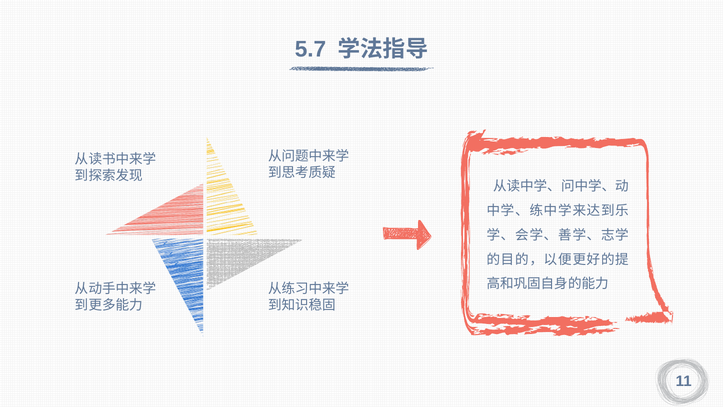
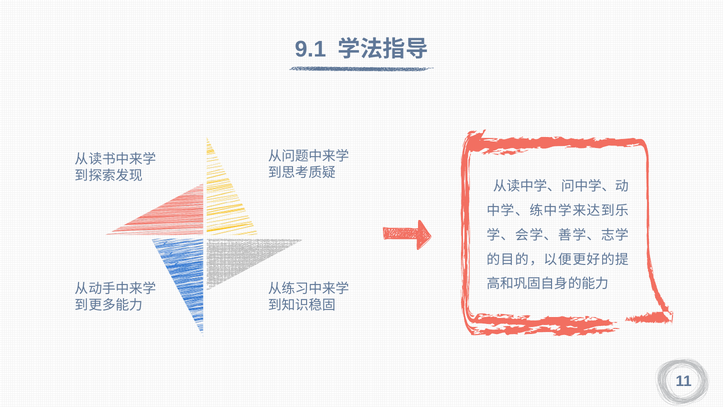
5.7: 5.7 -> 9.1
